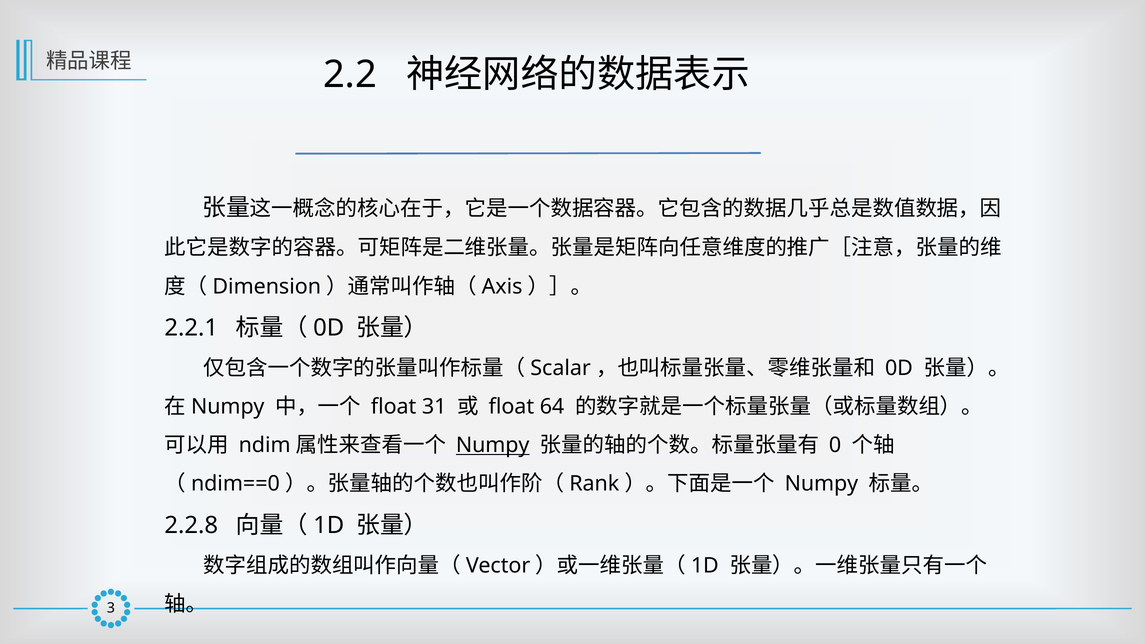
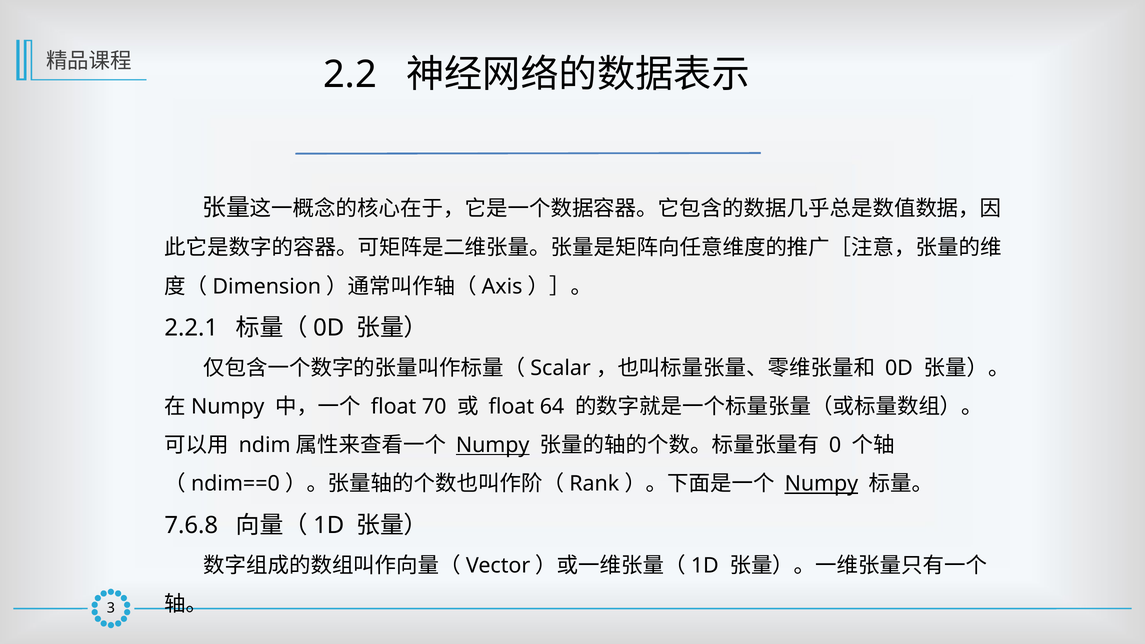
31: 31 -> 70
Numpy at (821, 484) underline: none -> present
2.2.8: 2.2.8 -> 7.6.8
